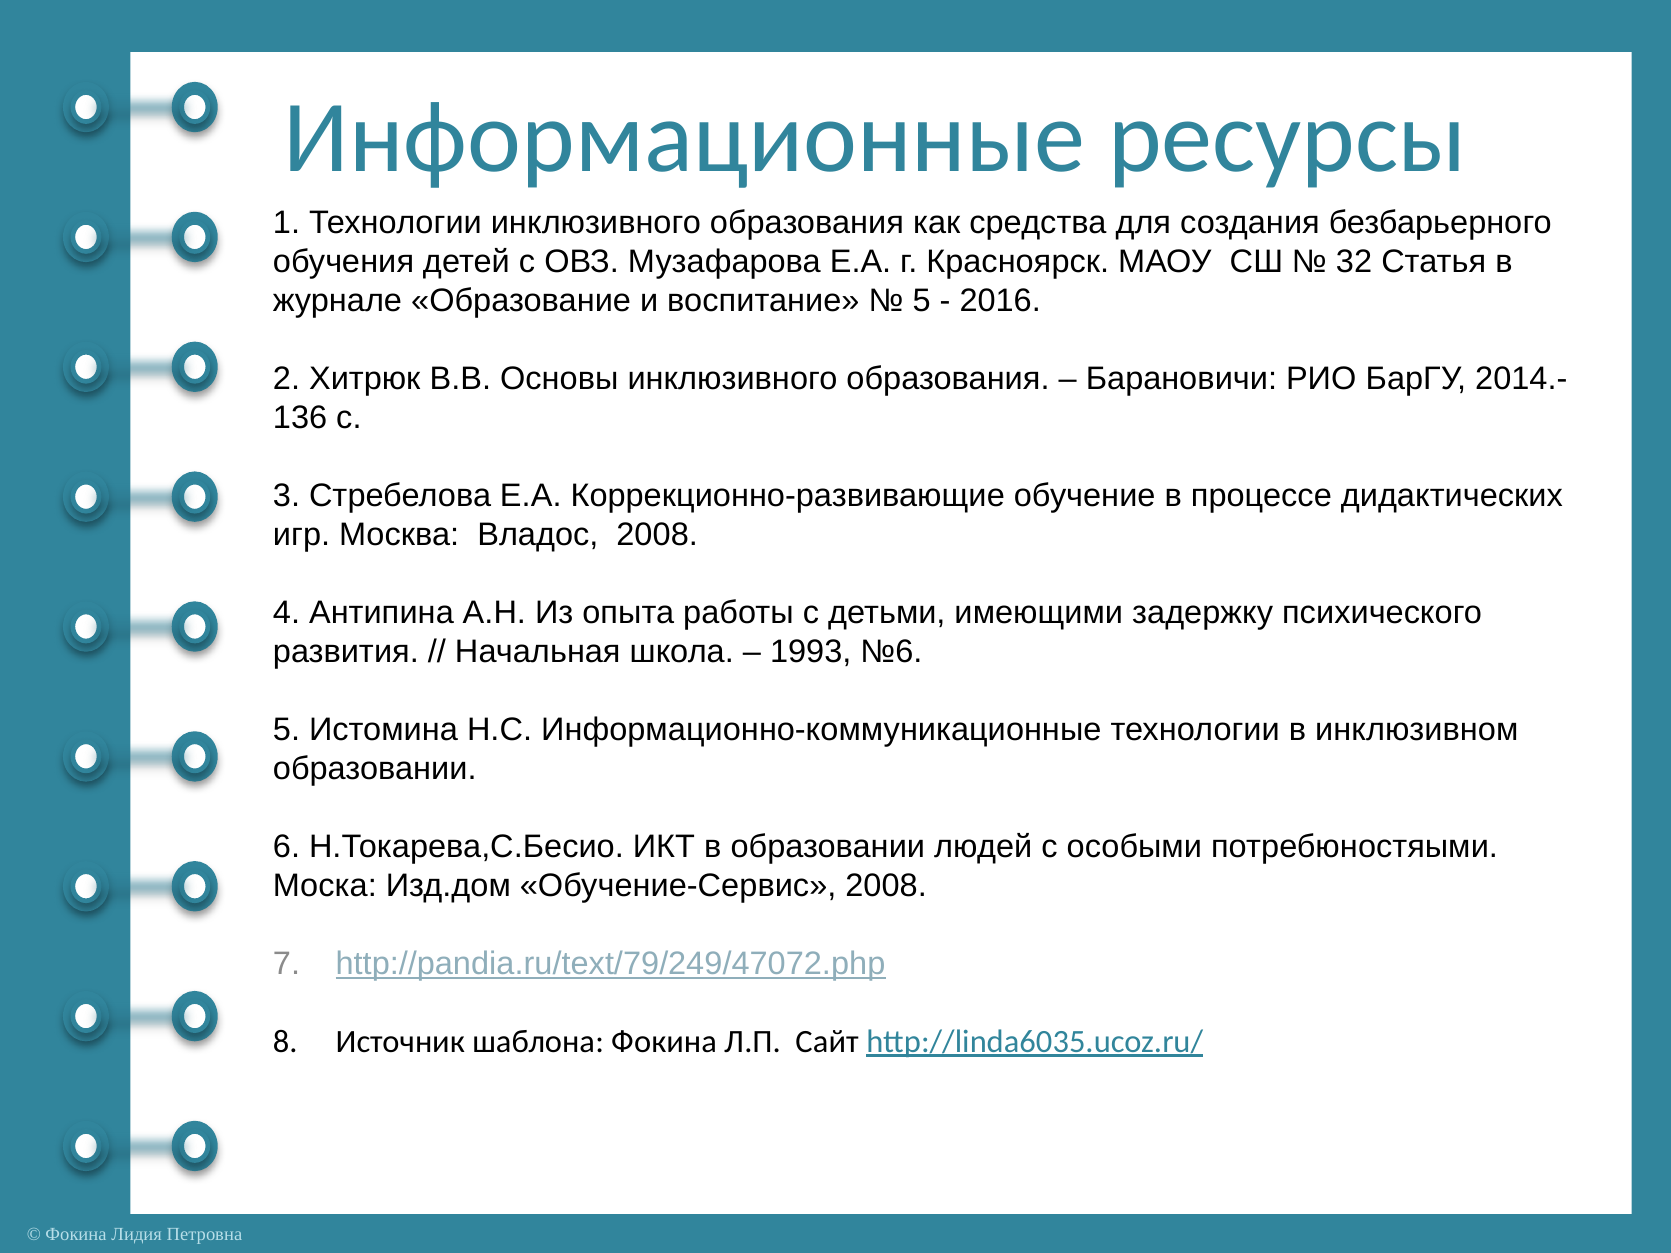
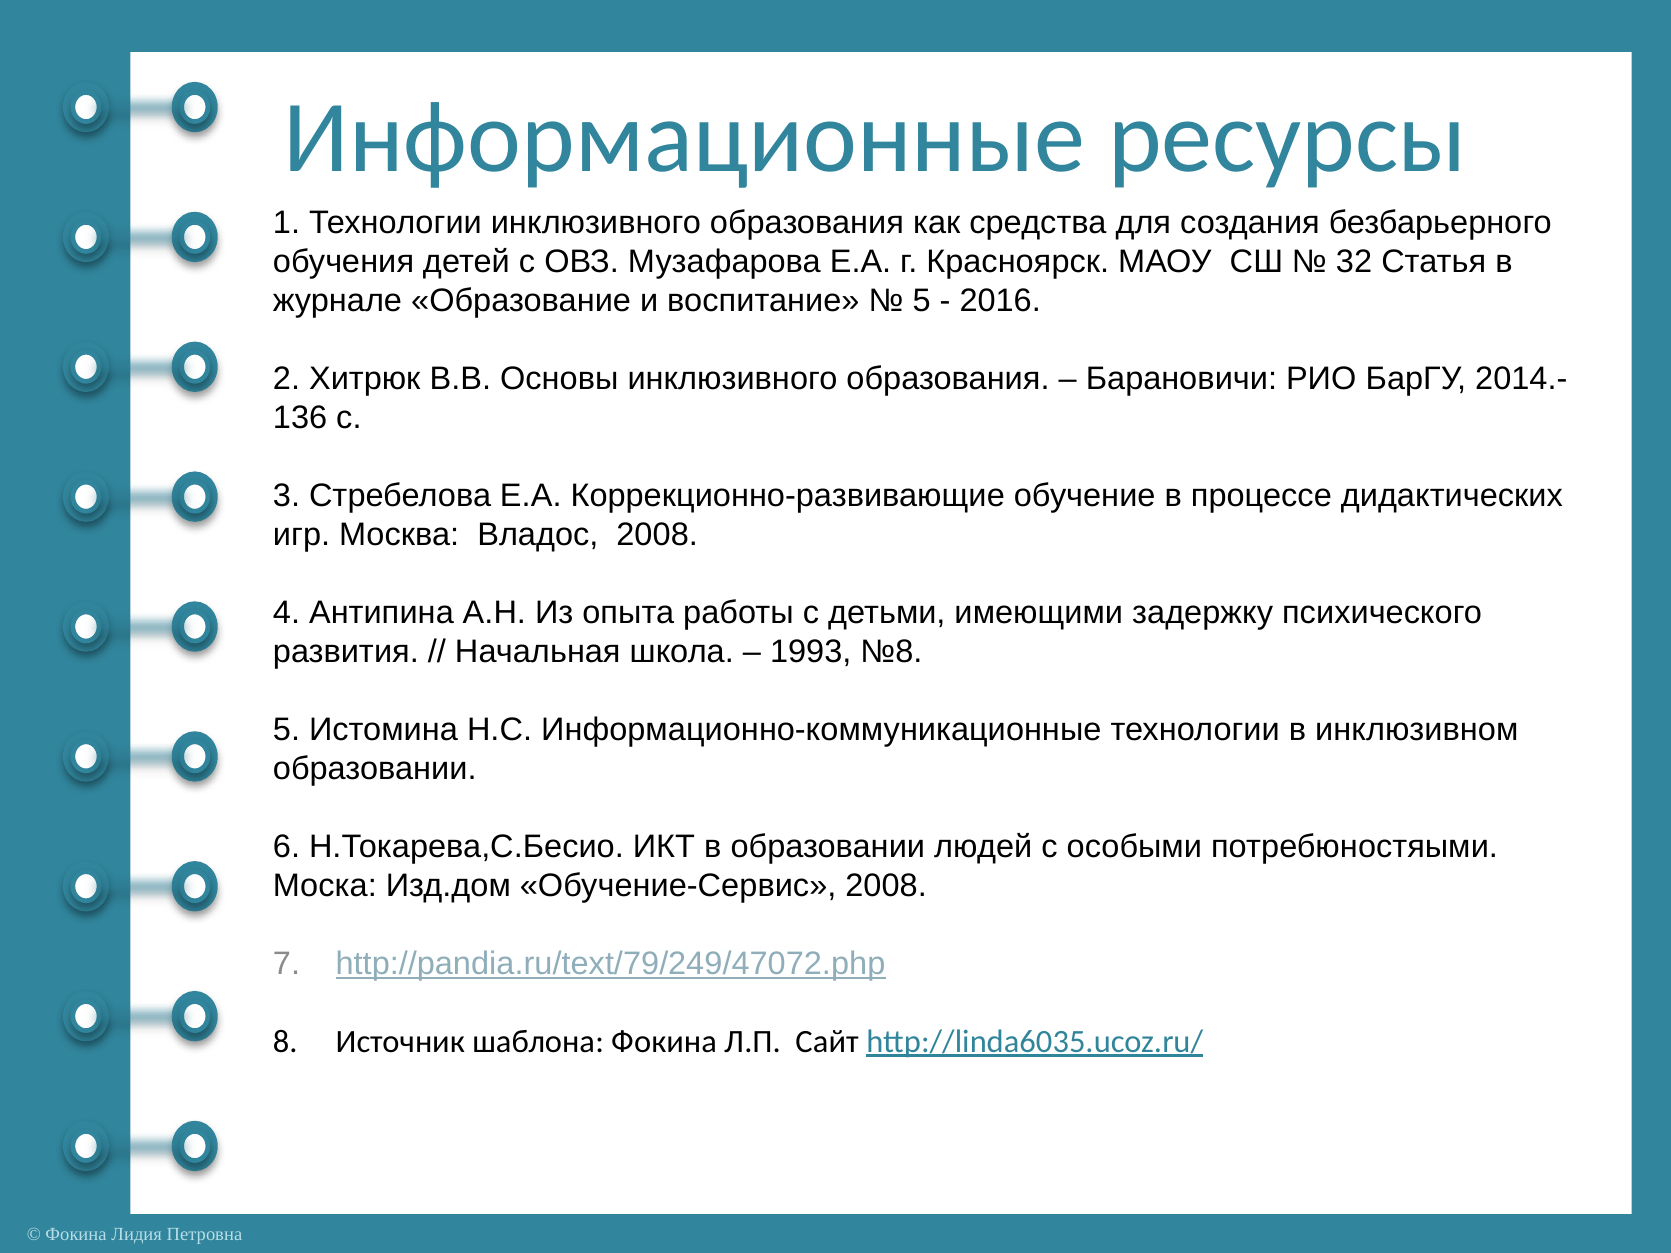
№6: №6 -> №8
